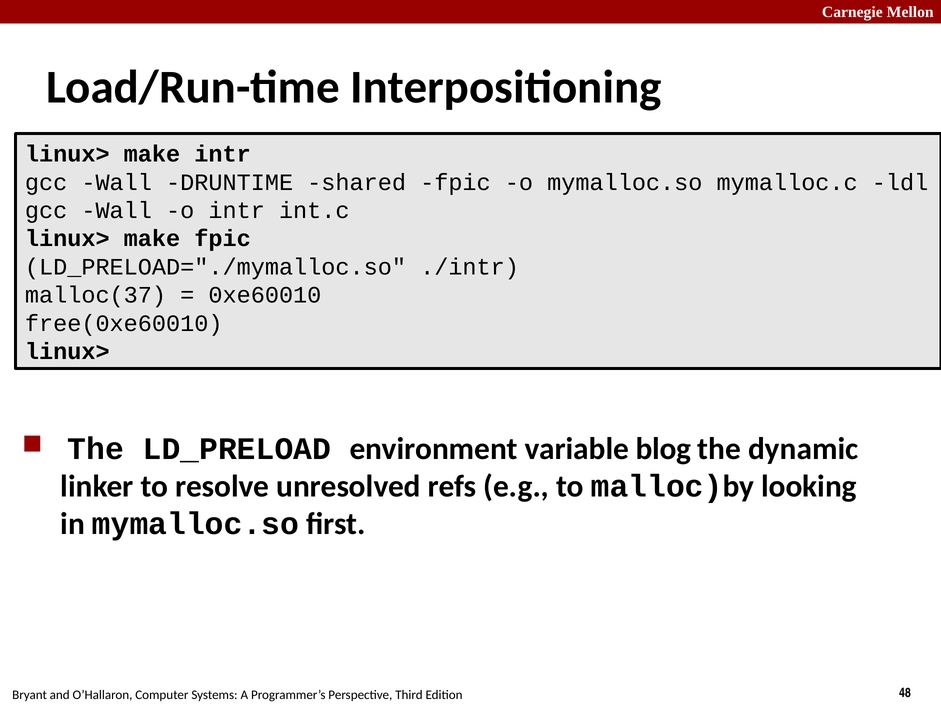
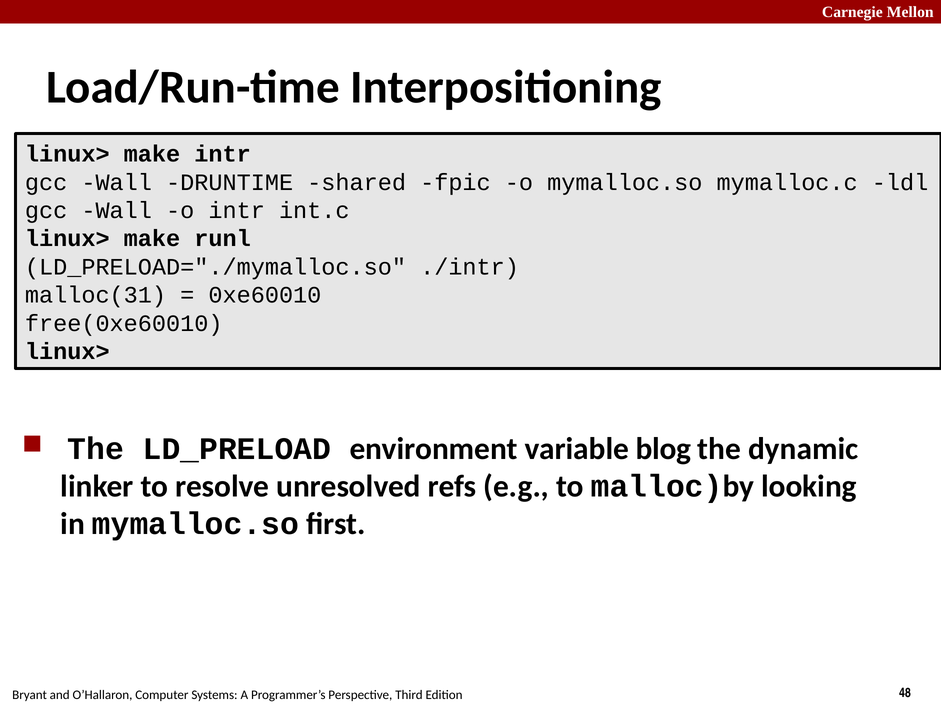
make fpic: fpic -> runl
malloc(37: malloc(37 -> malloc(31
